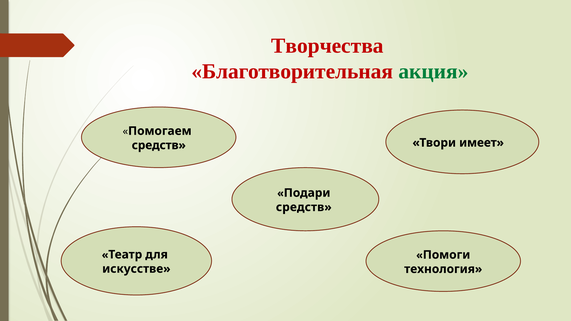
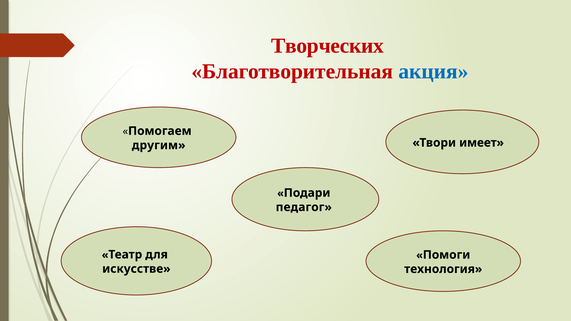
Творчества: Творчества -> Творческих
акция colour: green -> blue
средств at (159, 145): средств -> другим
средств at (304, 207): средств -> педагог
